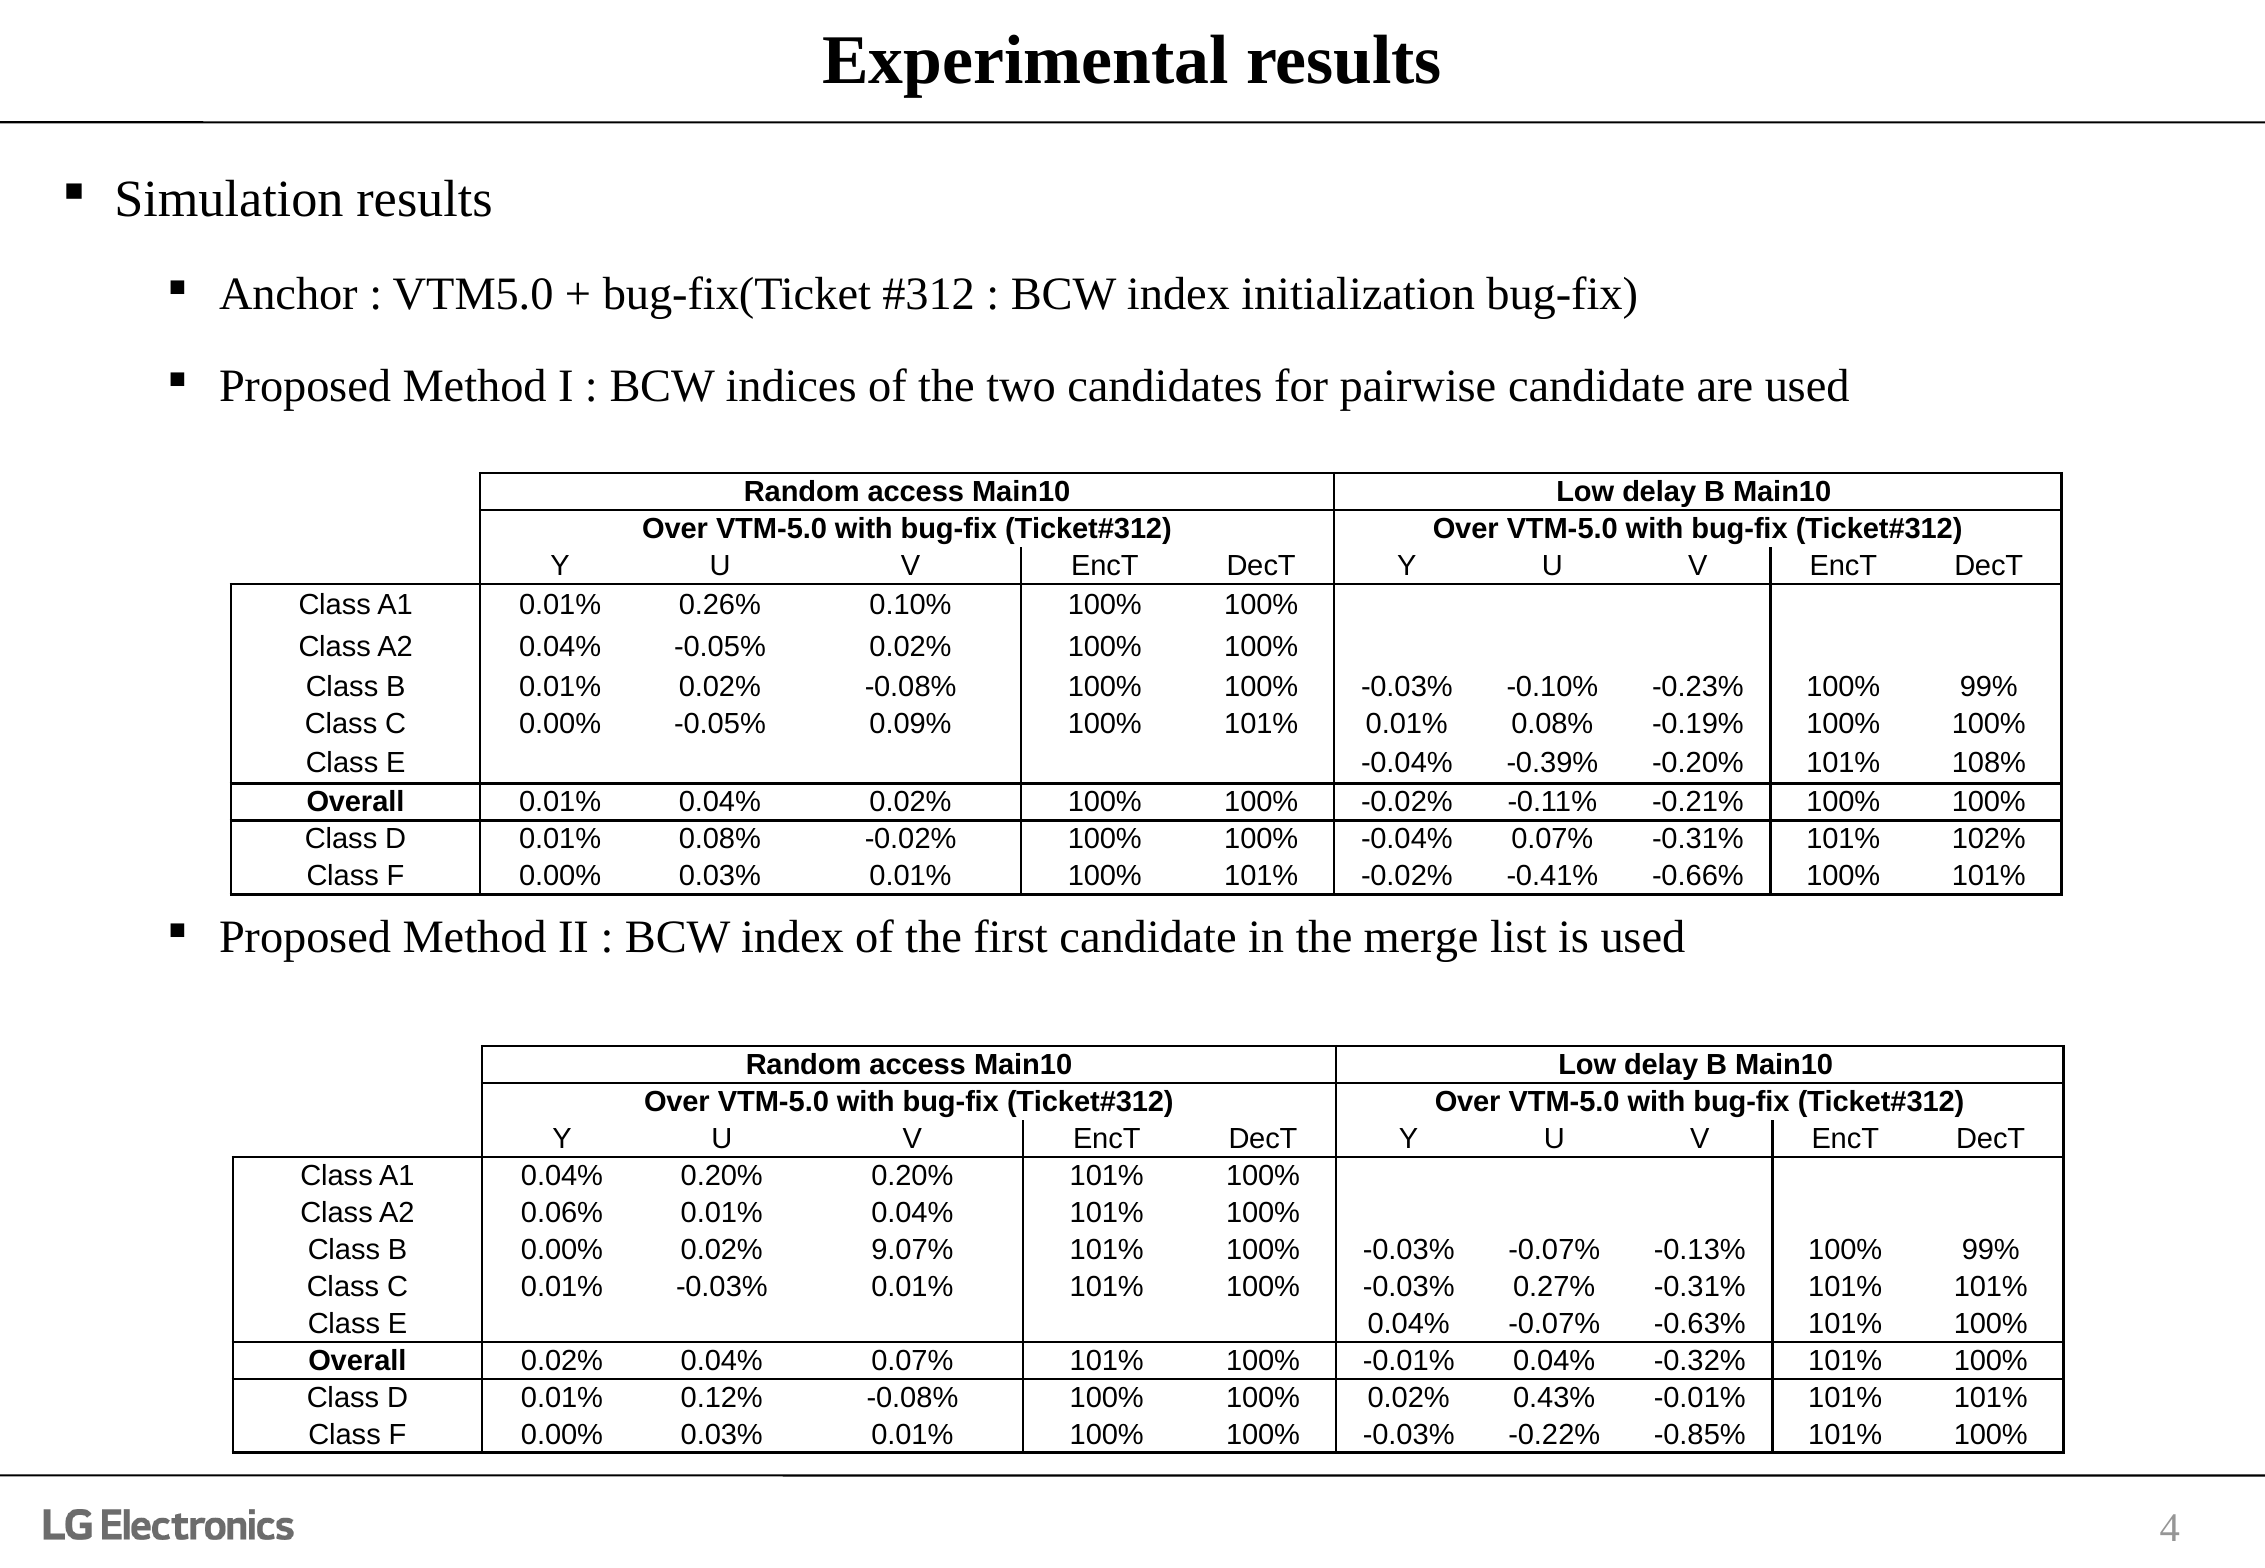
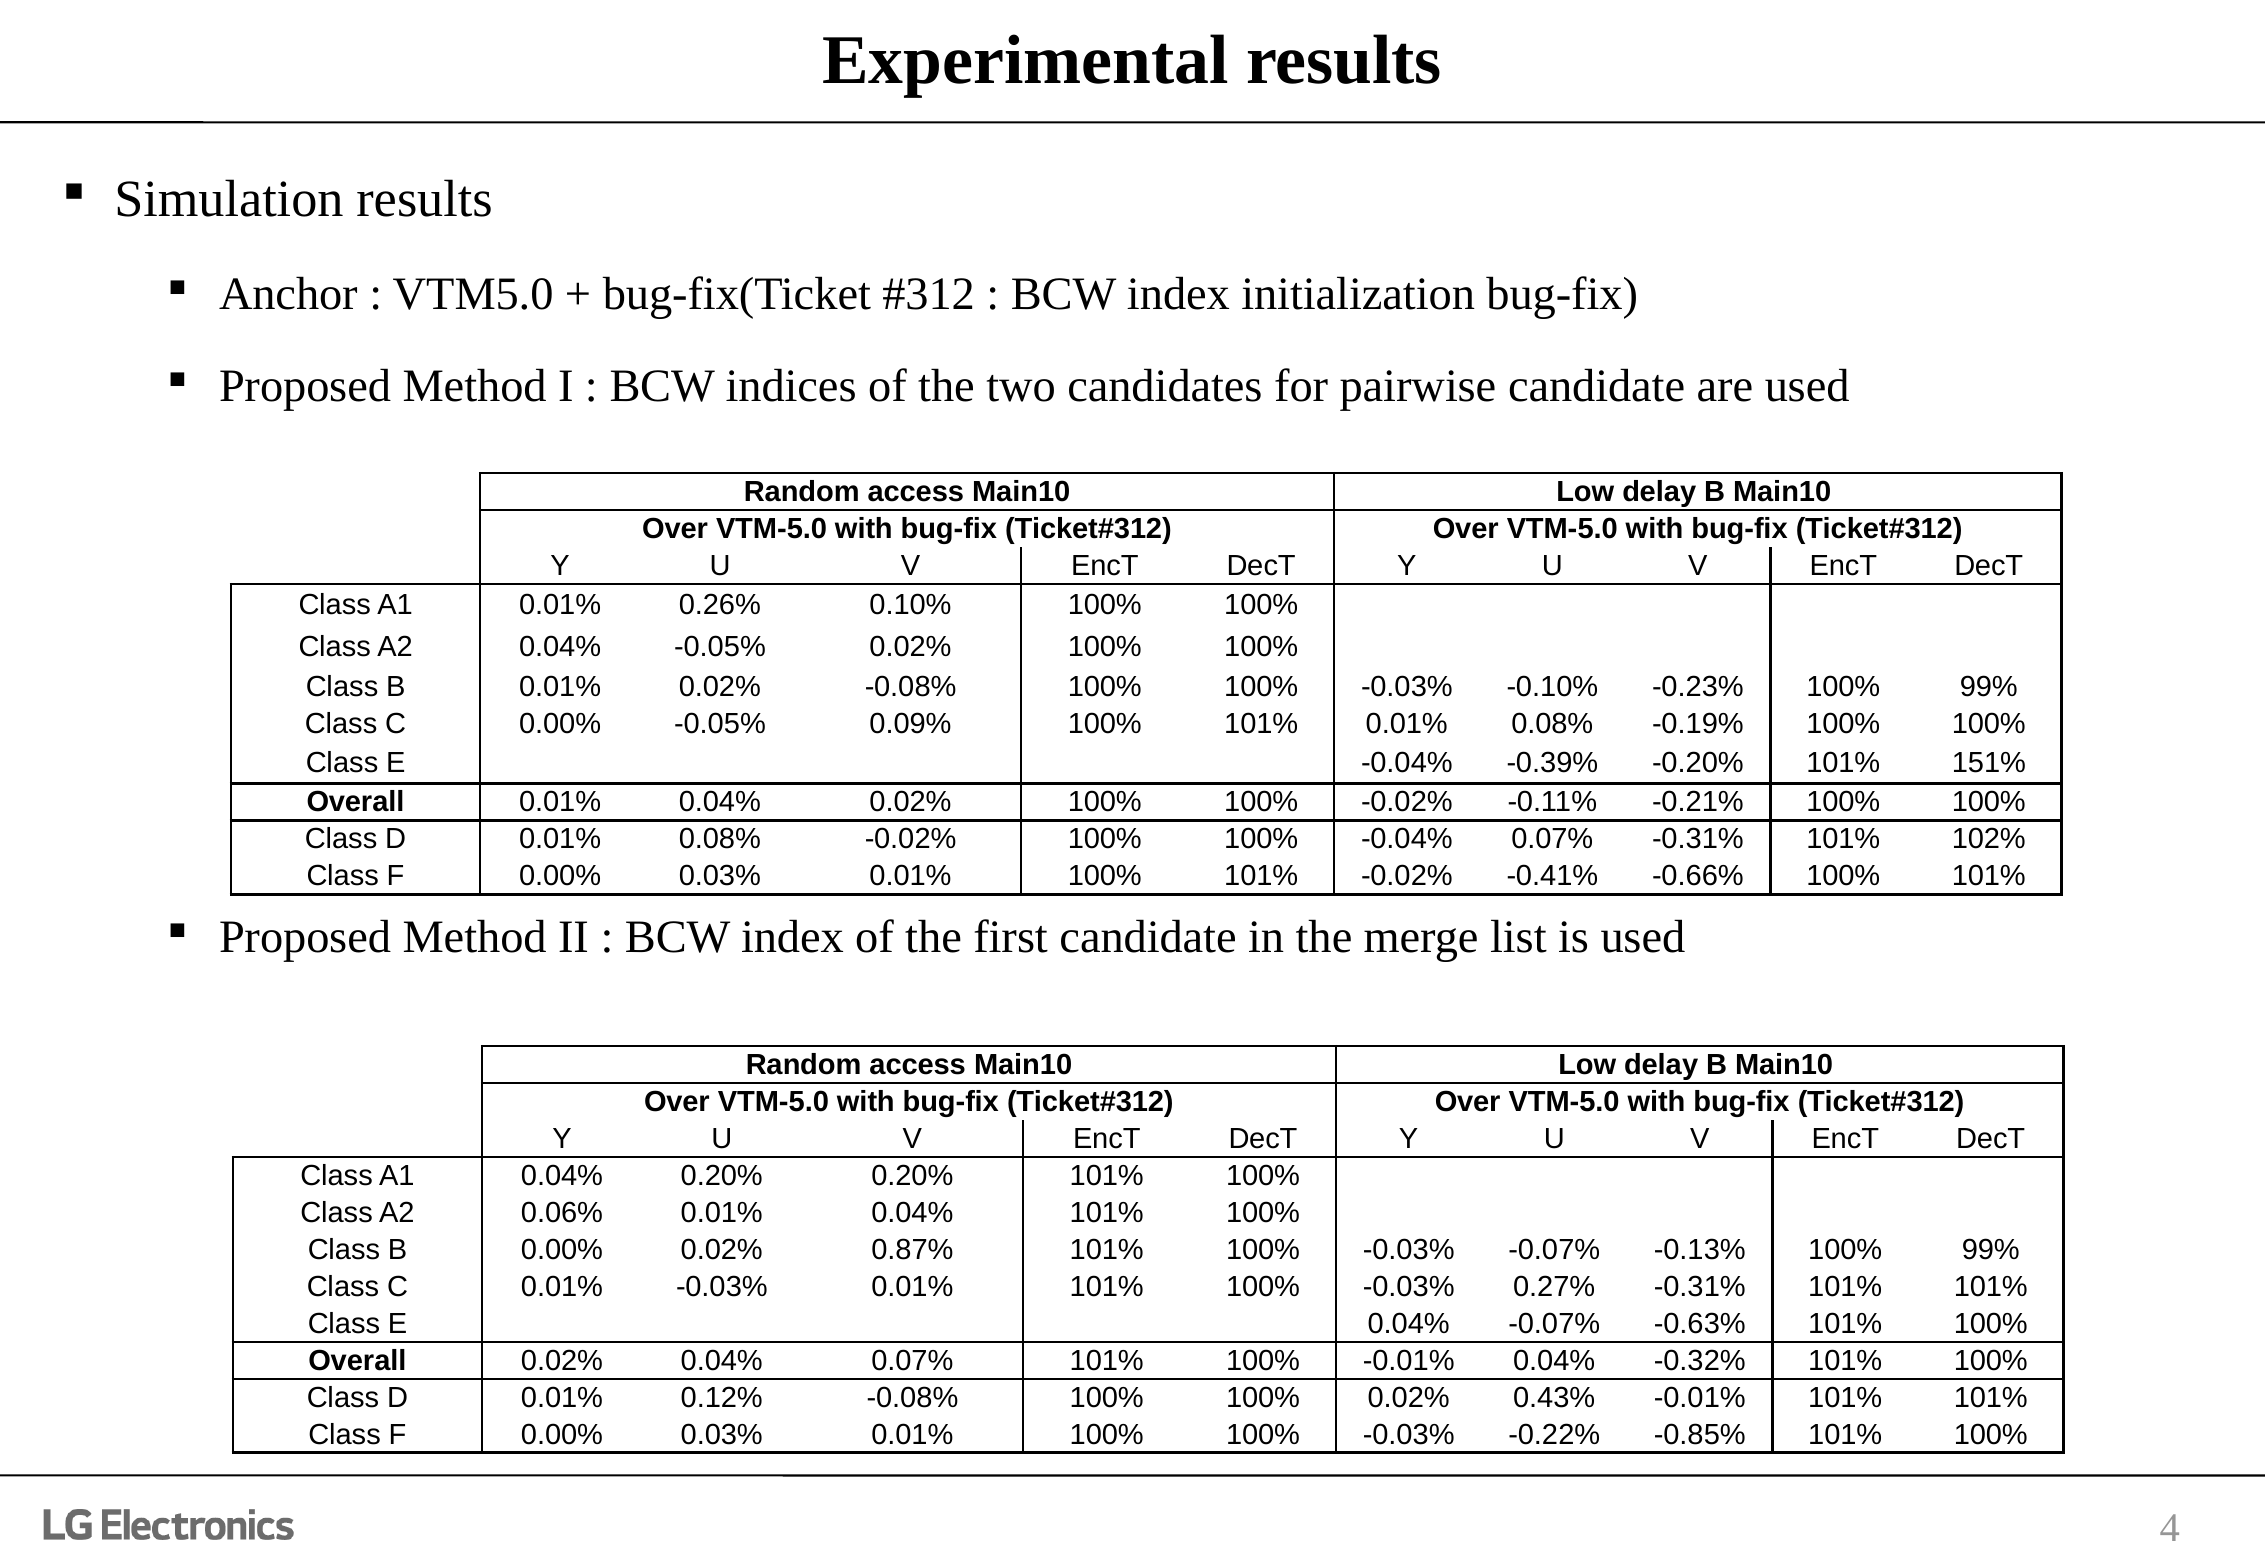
108%: 108% -> 151%
9.07%: 9.07% -> 0.87%
